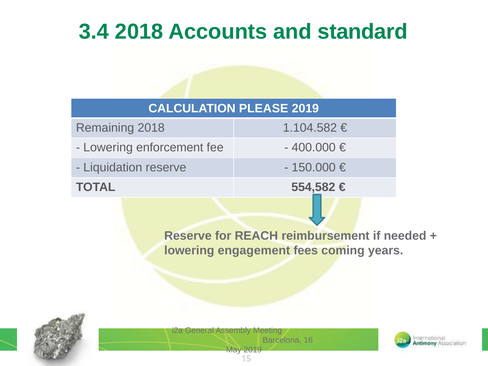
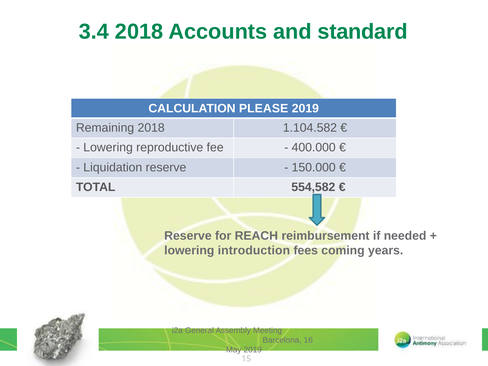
enforcement: enforcement -> reproductive
engagement: engagement -> introduction
